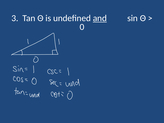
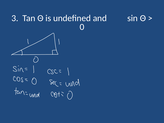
and underline: present -> none
